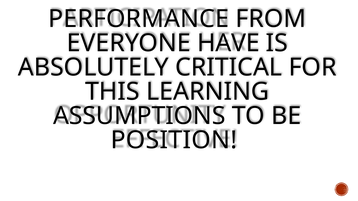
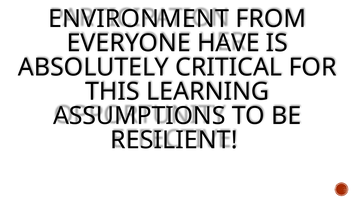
PERFORMANCE: PERFORMANCE -> ENVIRONMENT
POSITION: POSITION -> RESILIENT
